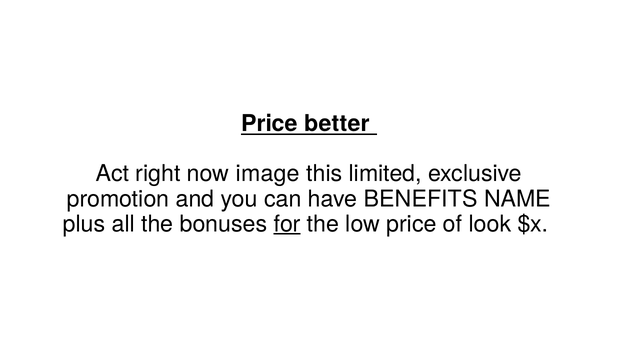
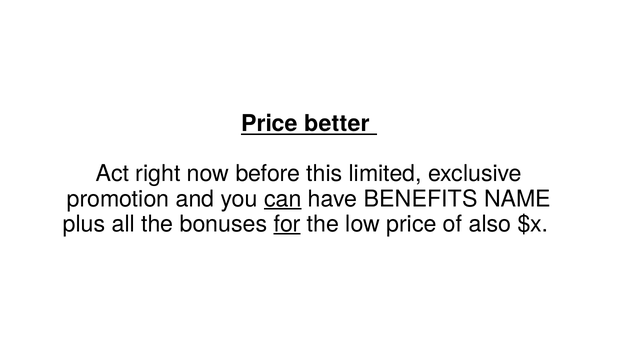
image: image -> before
can underline: none -> present
look: look -> also
